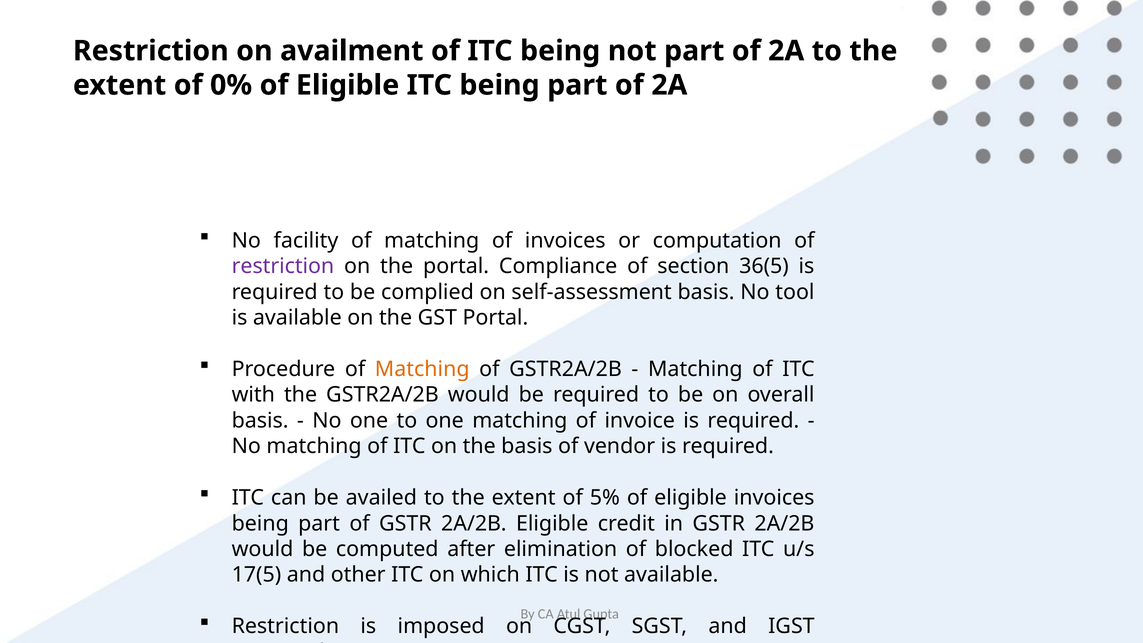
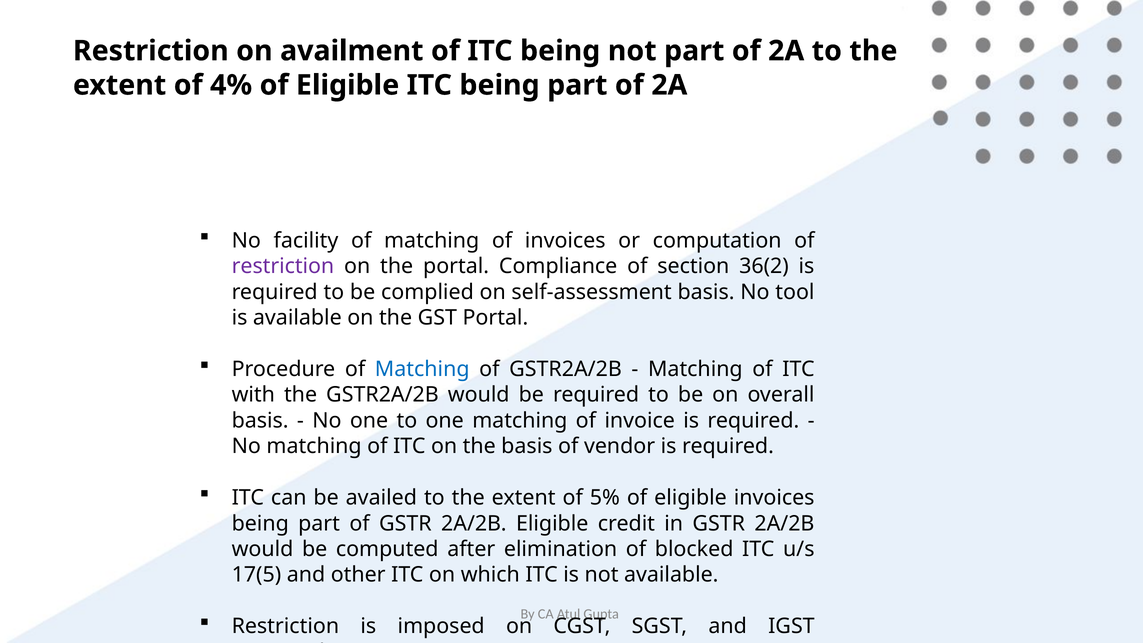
0%: 0% -> 4%
36(5: 36(5 -> 36(2
Matching at (422, 369) colour: orange -> blue
